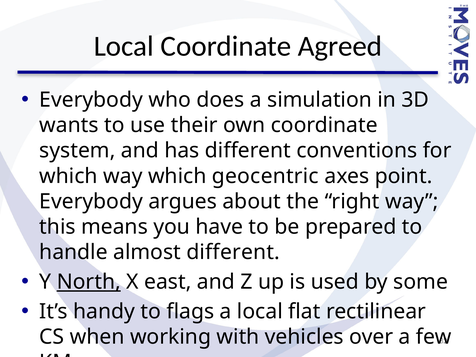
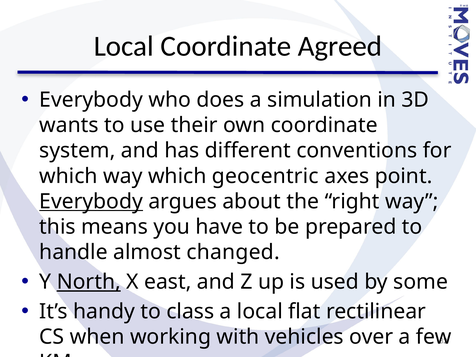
Everybody at (91, 201) underline: none -> present
almost different: different -> changed
flags: flags -> class
